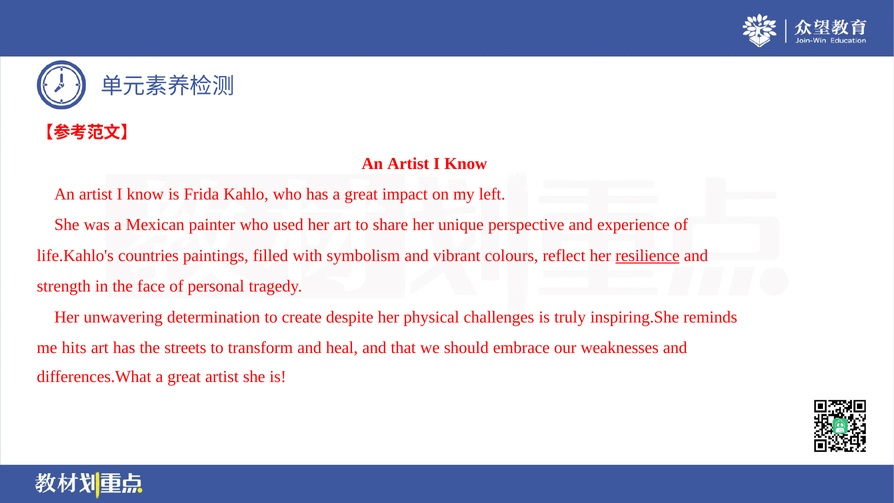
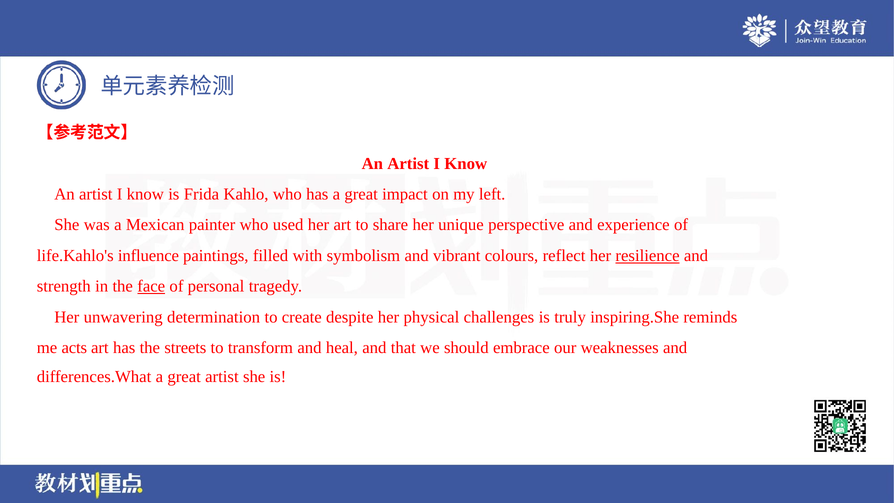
countries: countries -> influence
face underline: none -> present
hits: hits -> acts
